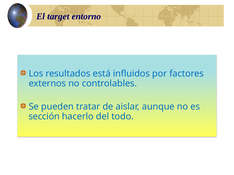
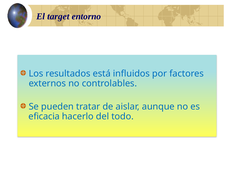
sección: sección -> eficacia
